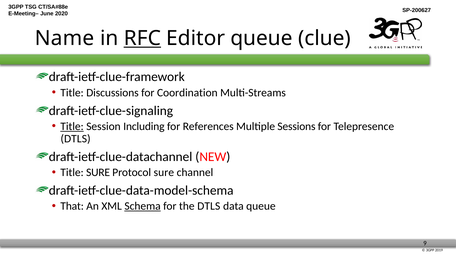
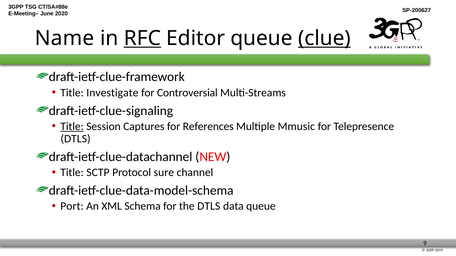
clue underline: none -> present
Discussions: Discussions -> Investigate
Coordination: Coordination -> Controversial
Including: Including -> Captures
Sessions: Sessions -> Mmusic
Title SURE: SURE -> SCTP
That: That -> Port
Schema underline: present -> none
